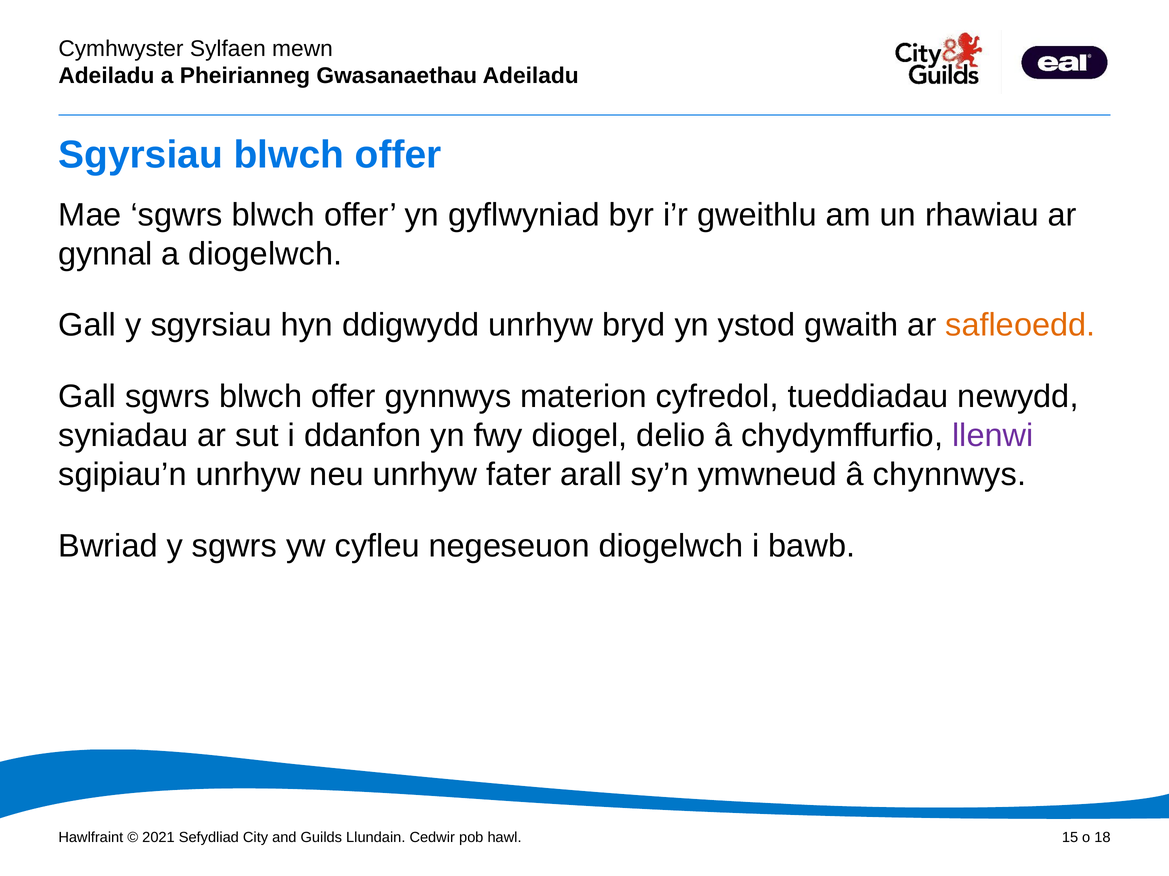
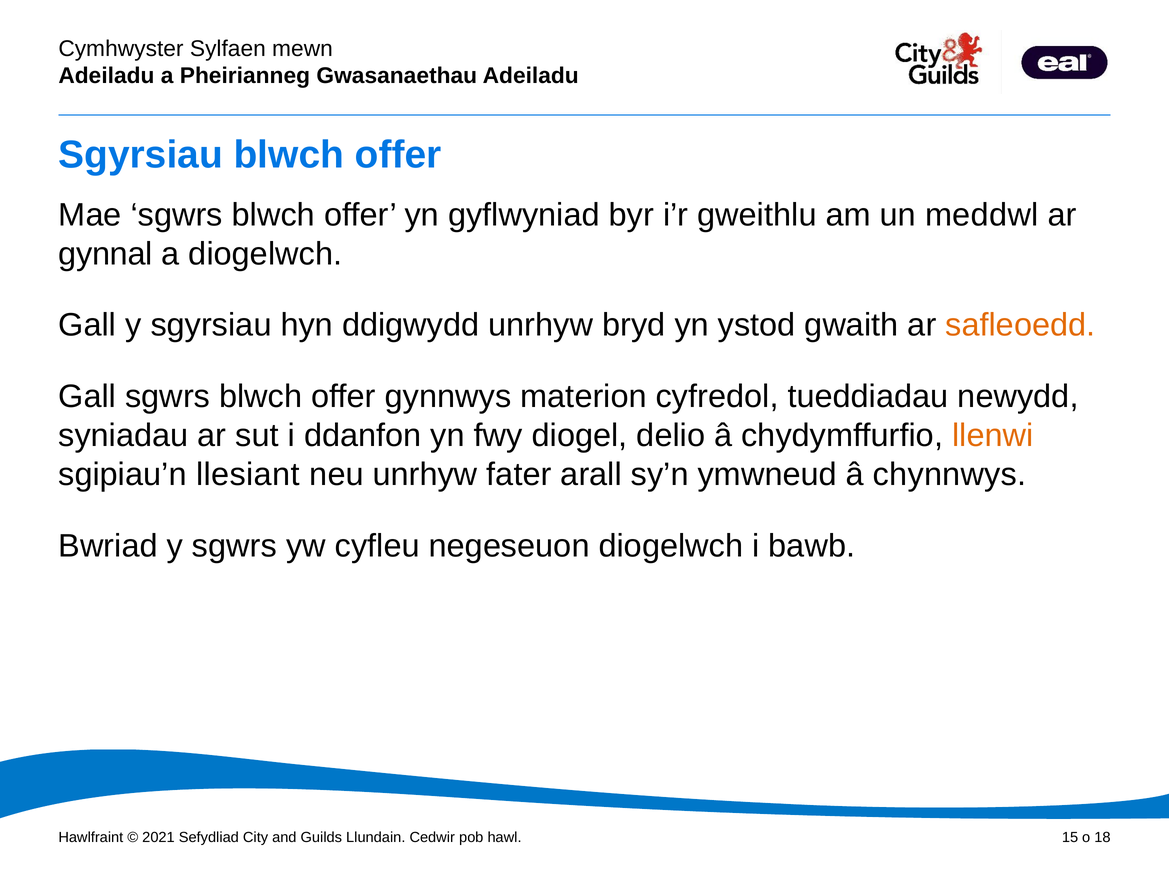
rhawiau: rhawiau -> meddwl
llenwi colour: purple -> orange
sgipiau’n unrhyw: unrhyw -> llesiant
